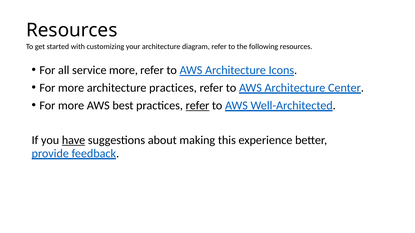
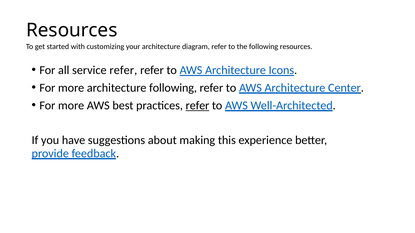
service more: more -> refer
architecture practices: practices -> following
have underline: present -> none
